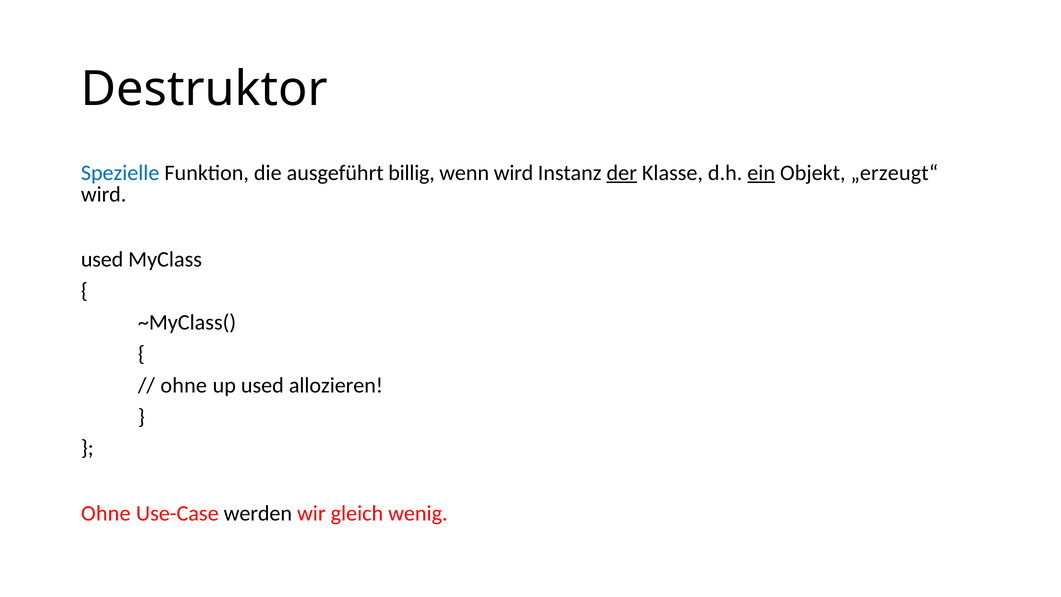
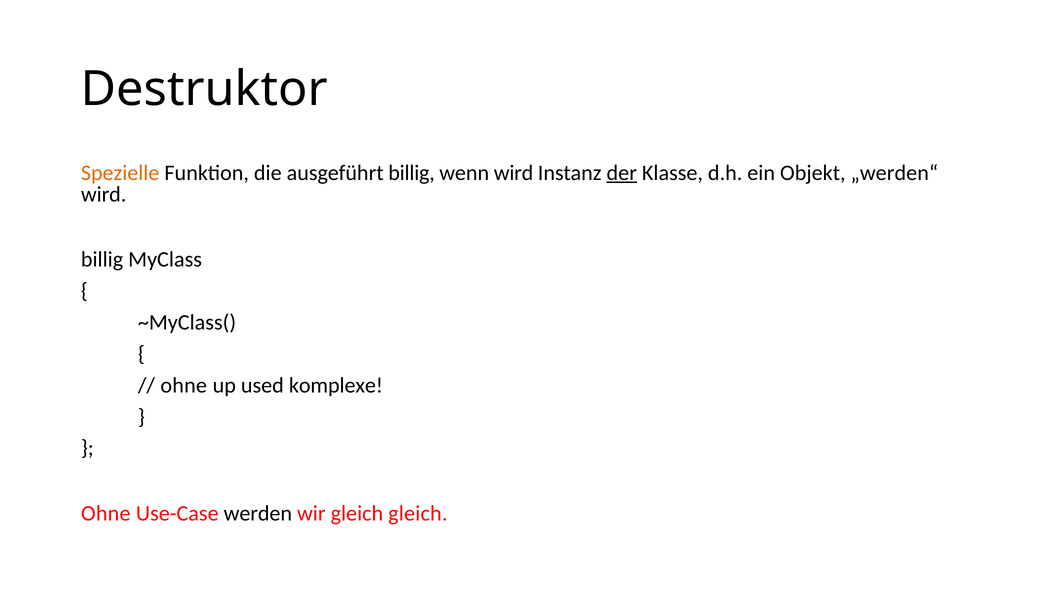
Spezielle colour: blue -> orange
ein underline: present -> none
„erzeugt“: „erzeugt“ -> „werden“
used at (102, 259): used -> billig
allozieren: allozieren -> komplexe
gleich wenig: wenig -> gleich
